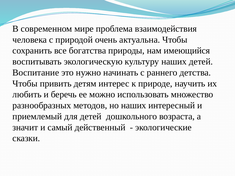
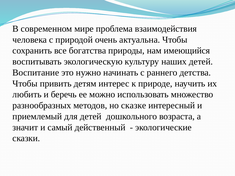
но наших: наших -> сказке
